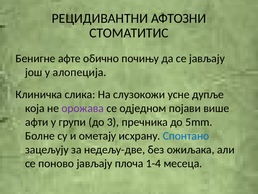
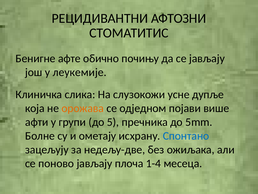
алопеција: алопеција -> леукемије
орожава colour: purple -> orange
3: 3 -> 5
